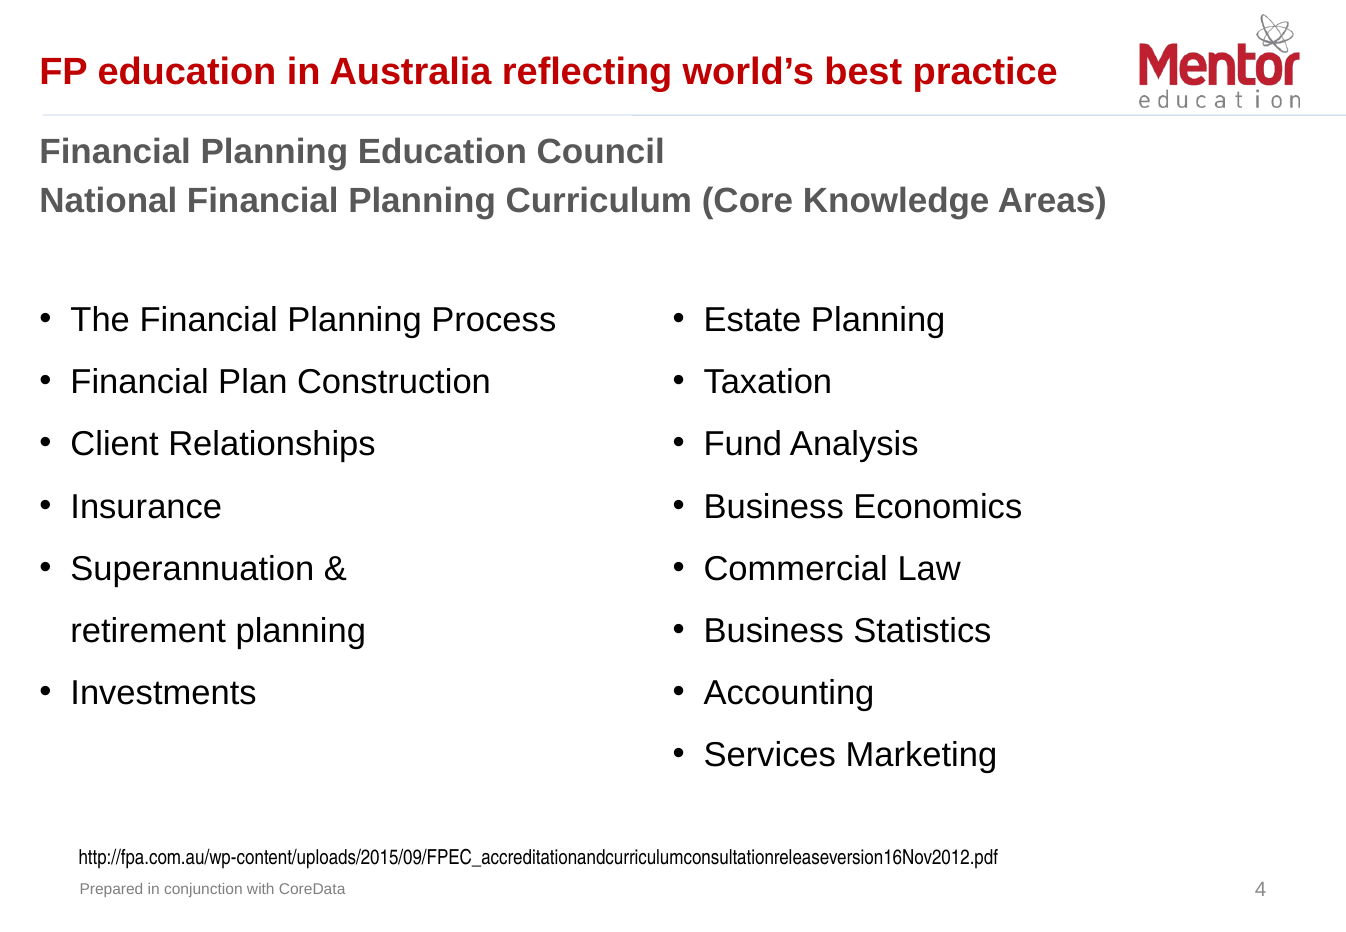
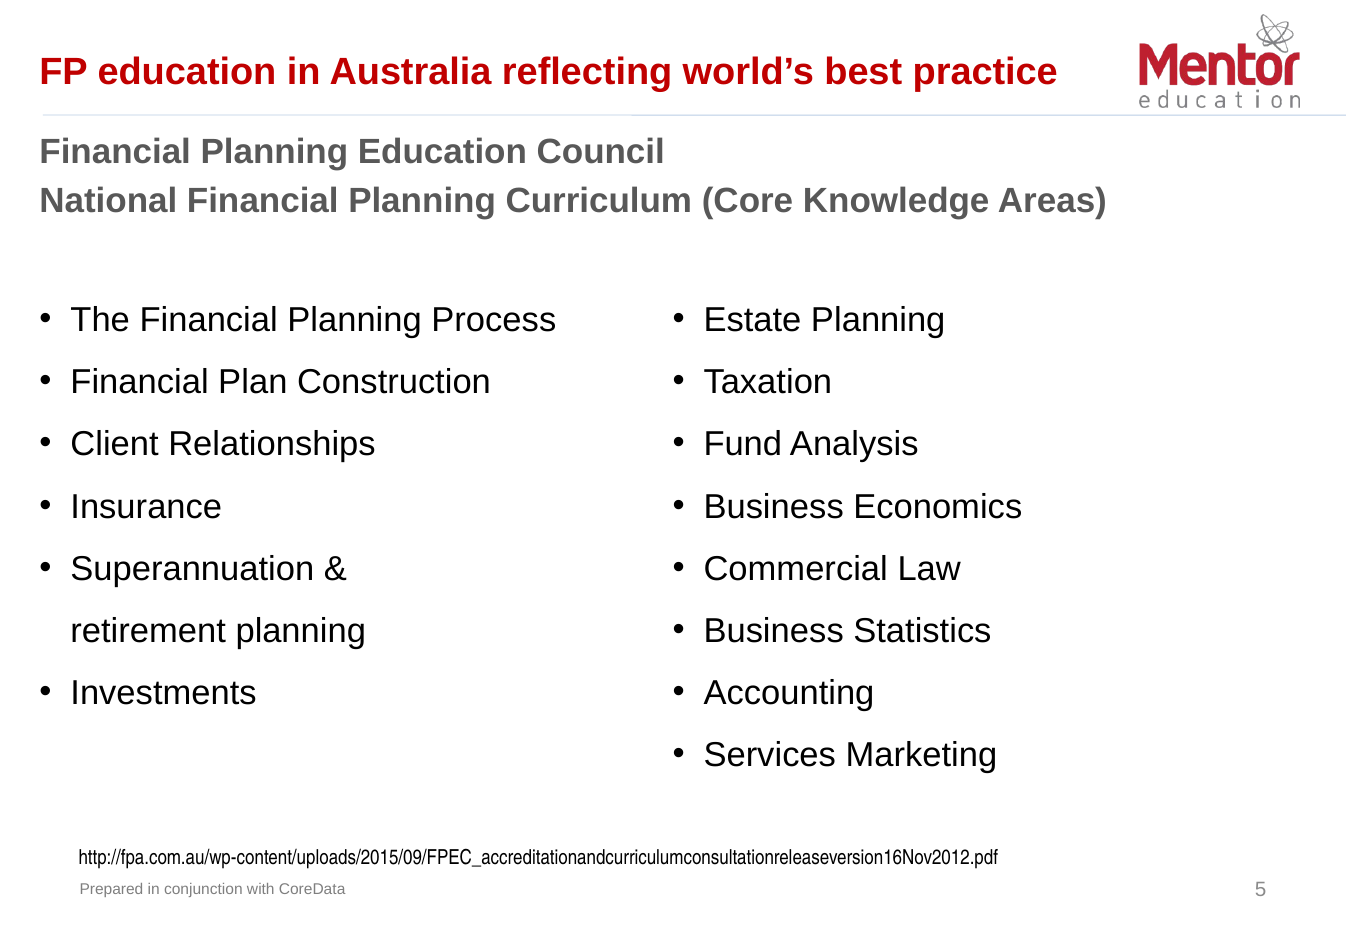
4: 4 -> 5
